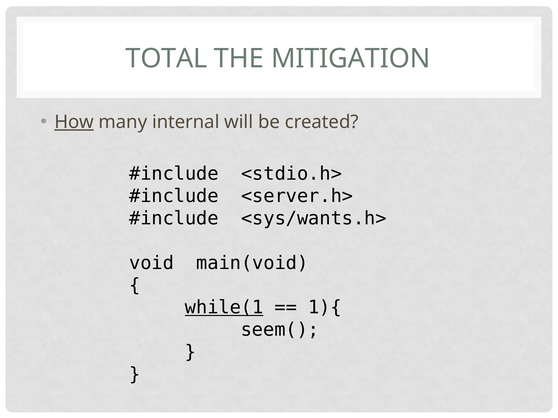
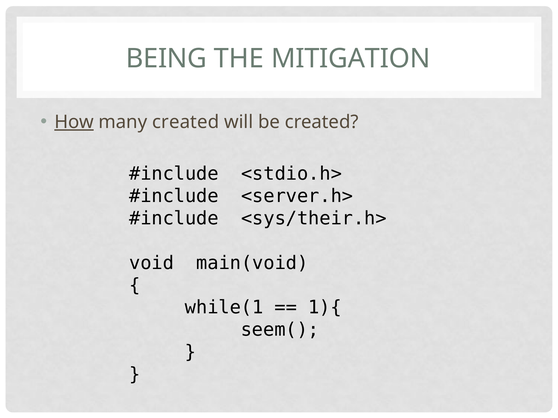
TOTAL: TOTAL -> BEING
many internal: internal -> created
<sys/wants.h>: <sys/wants.h> -> <sys/their.h>
while(1 underline: present -> none
